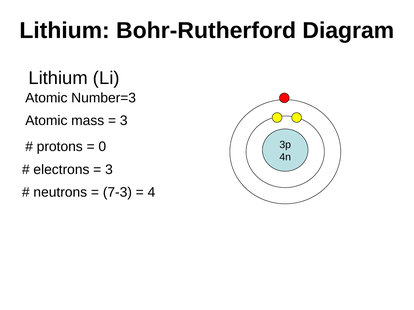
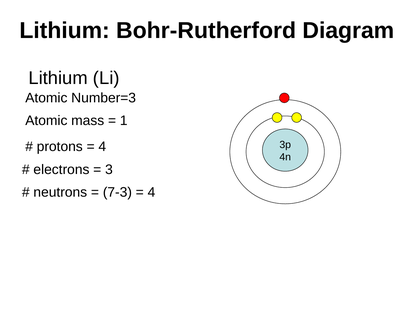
3 at (124, 121): 3 -> 1
0 at (102, 147): 0 -> 4
